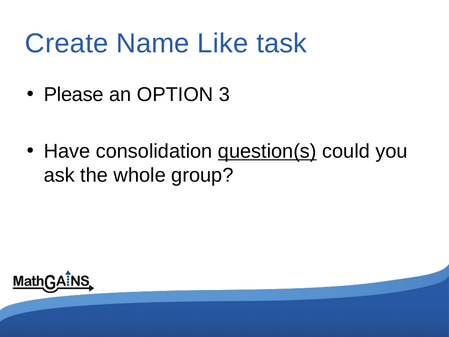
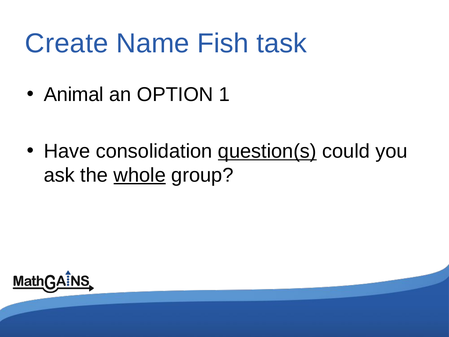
Like: Like -> Fish
Please: Please -> Animal
3: 3 -> 1
whole underline: none -> present
